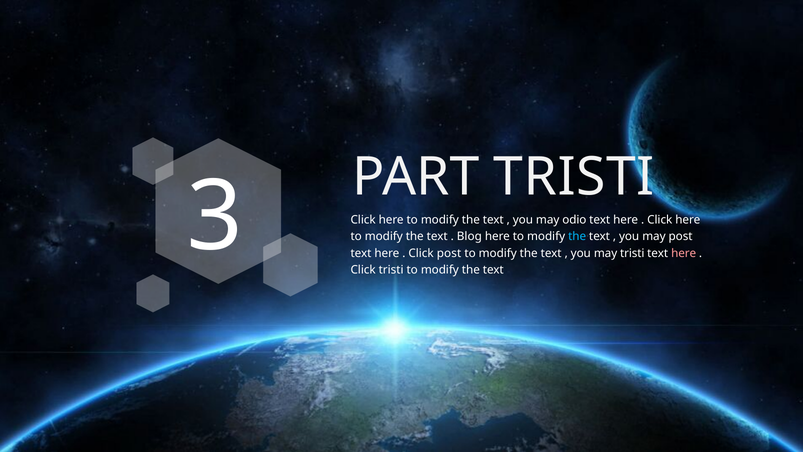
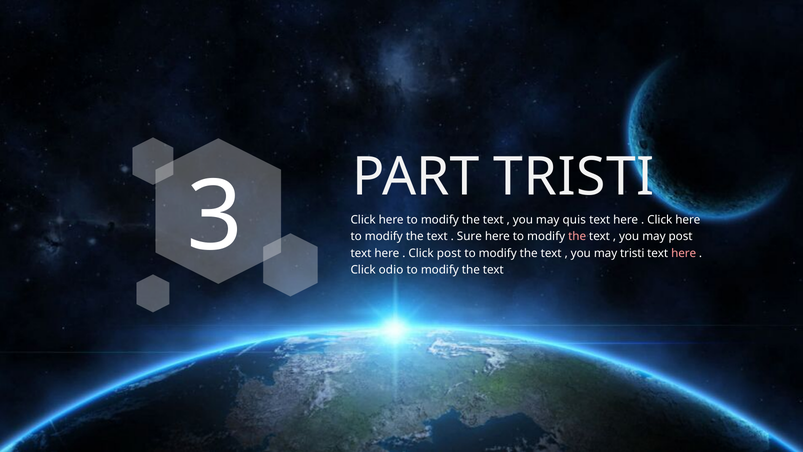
odio: odio -> quis
Blog: Blog -> Sure
the at (577, 236) colour: light blue -> pink
Click tristi: tristi -> odio
